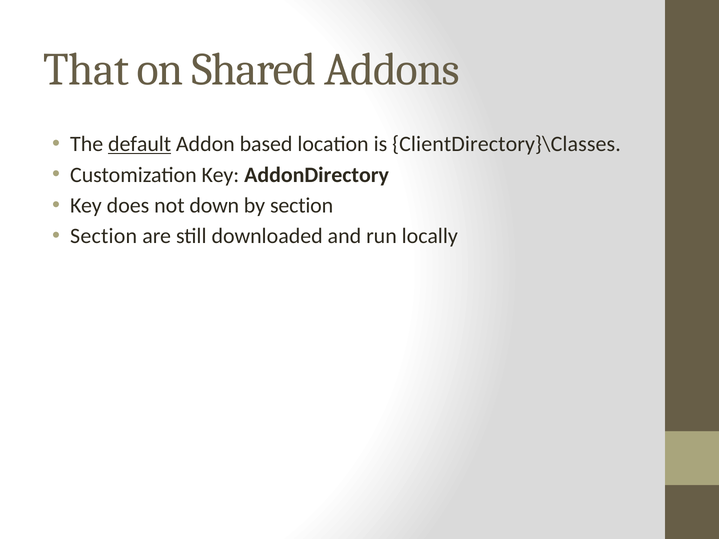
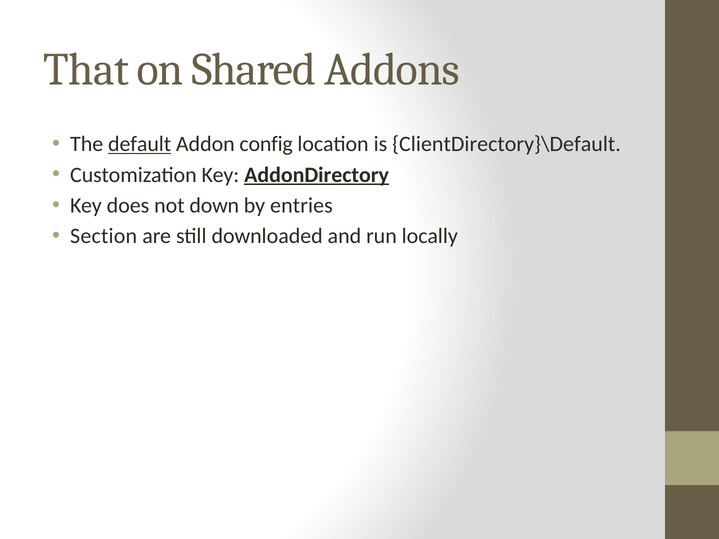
based: based -> config
ClientDirectory}\Classes: ClientDirectory}\Classes -> ClientDirectory}\Default
AddonDirectory underline: none -> present
by section: section -> entries
